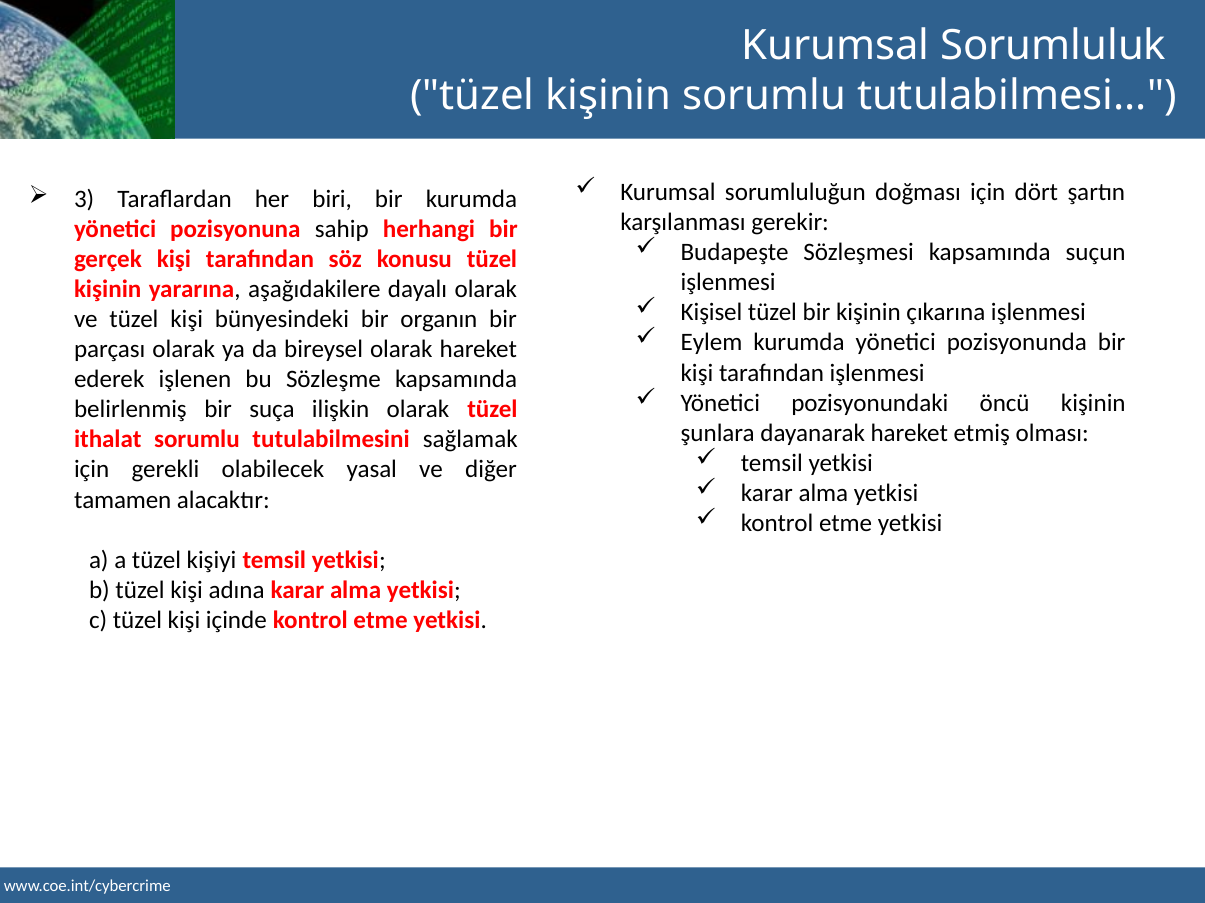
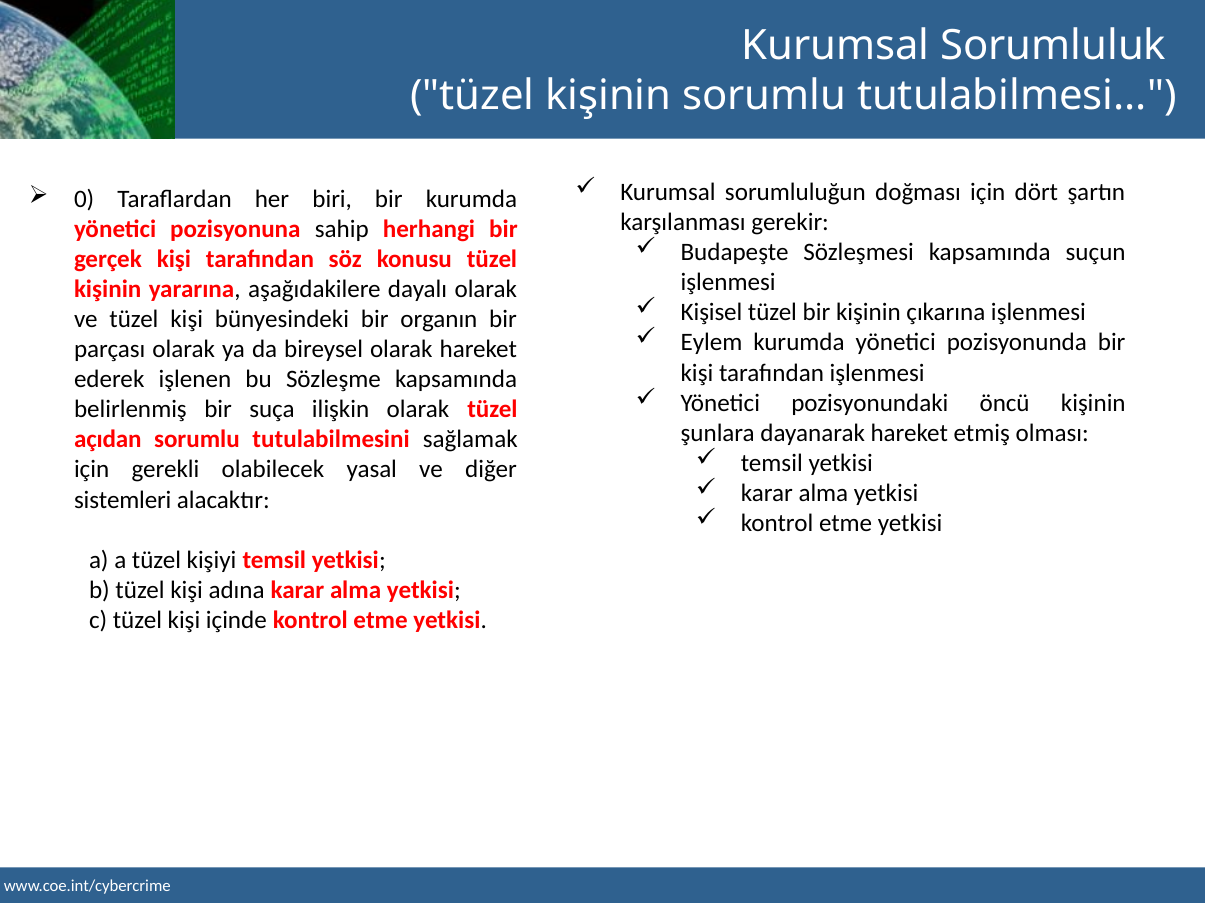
3: 3 -> 0
ithalat: ithalat -> açıdan
tamamen: tamamen -> sistemleri
